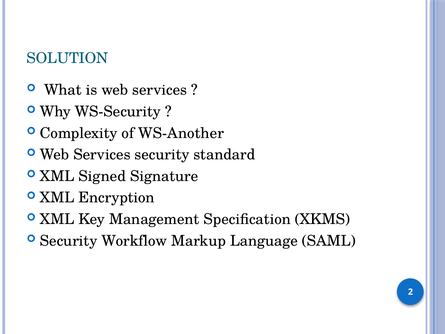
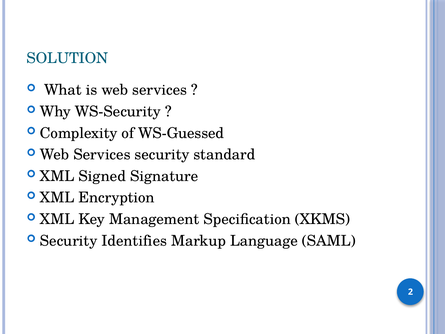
WS-Another: WS-Another -> WS-Guessed
Workflow: Workflow -> Identifies
